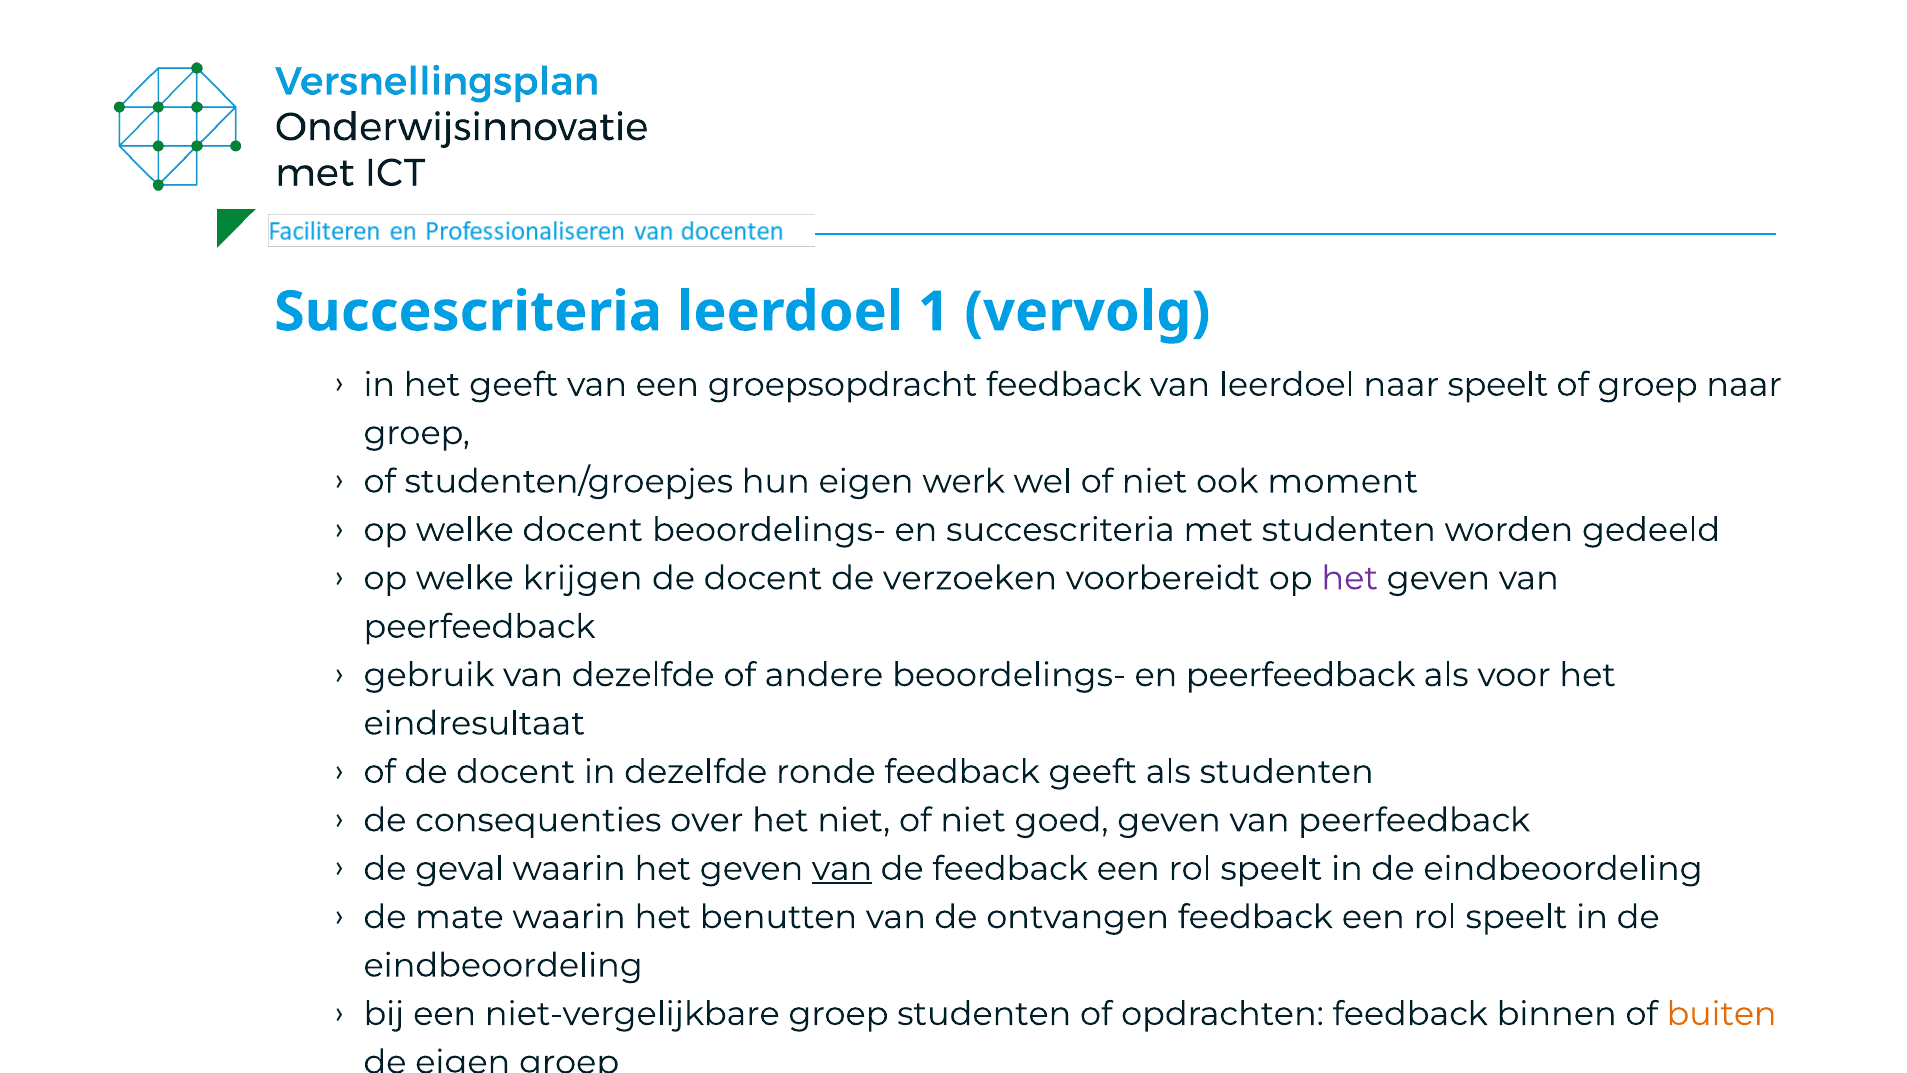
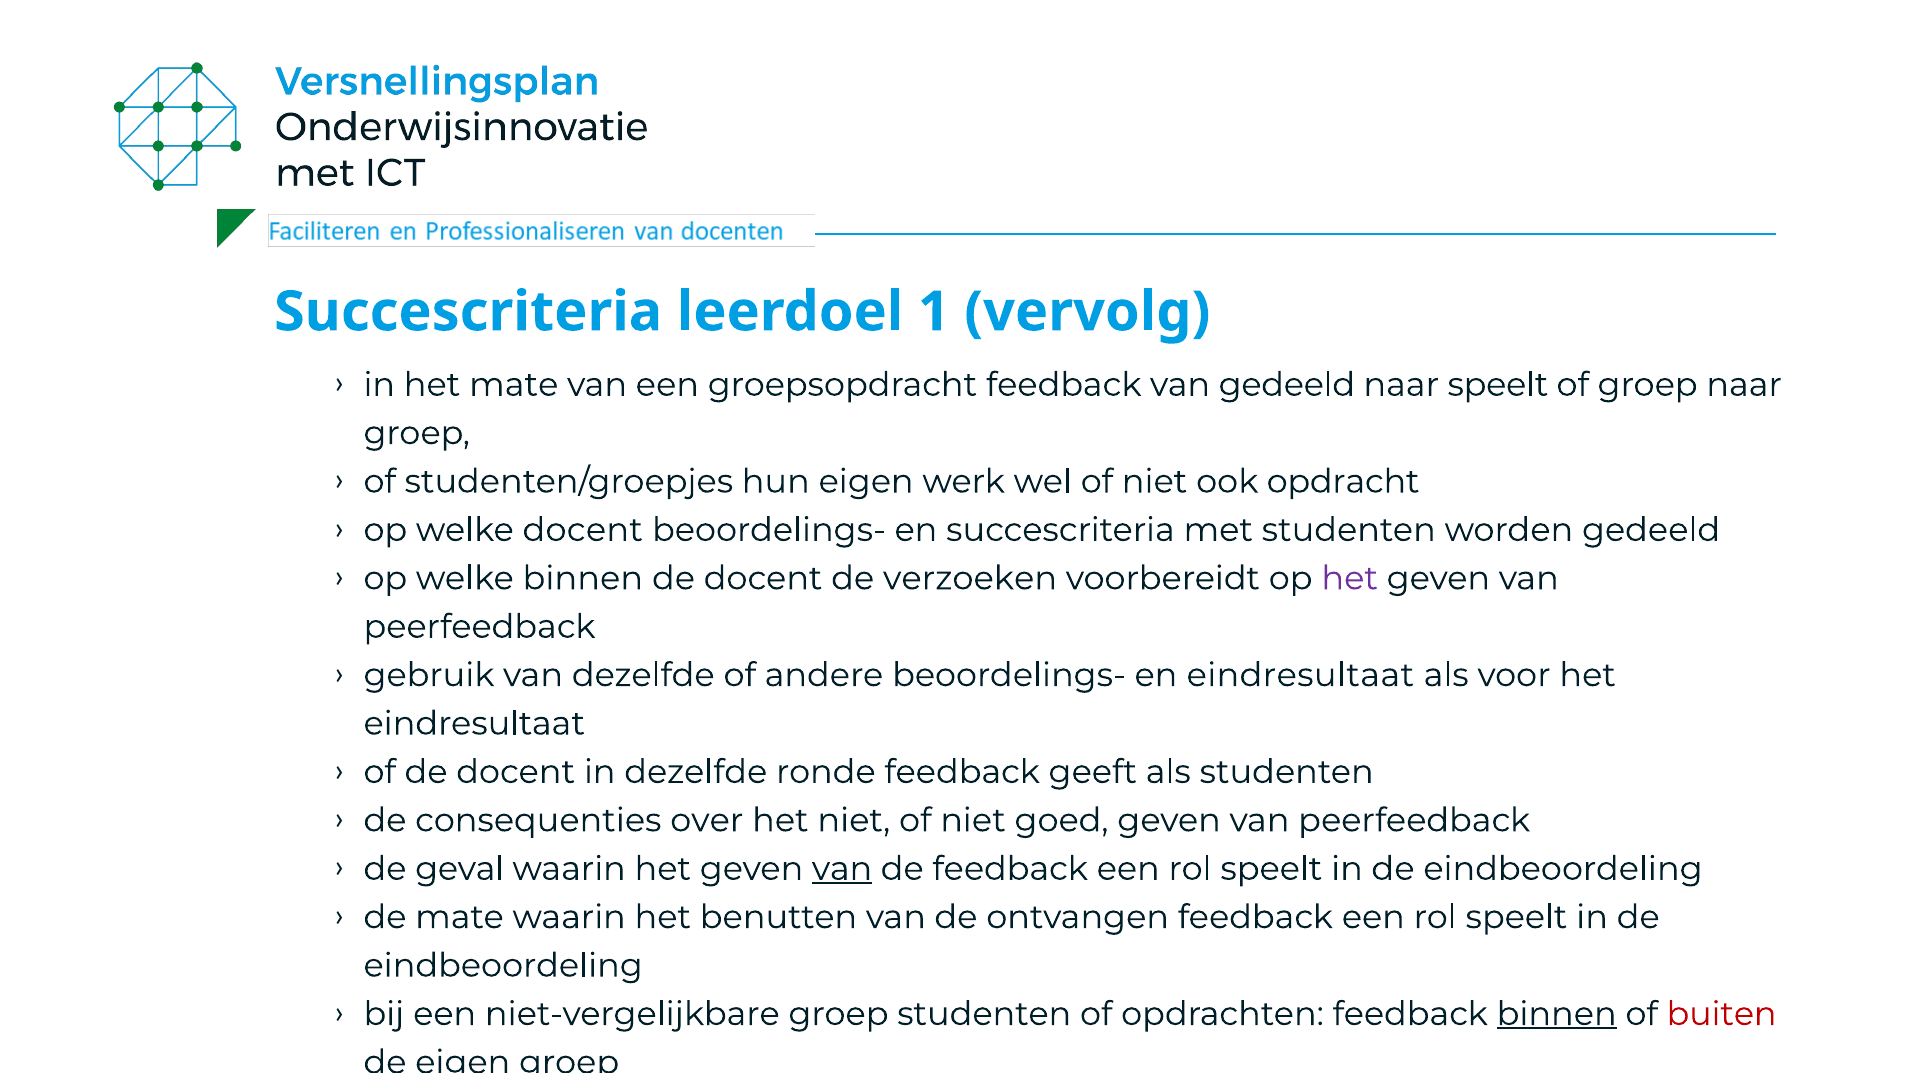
het geeft: geeft -> mate
van leerdoel: leerdoel -> gedeeld
moment: moment -> opdracht
welke krijgen: krijgen -> binnen
en peerfeedback: peerfeedback -> eindresultaat
binnen at (1557, 1014) underline: none -> present
buiten colour: orange -> red
